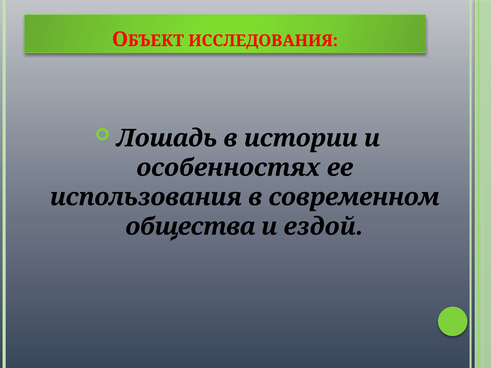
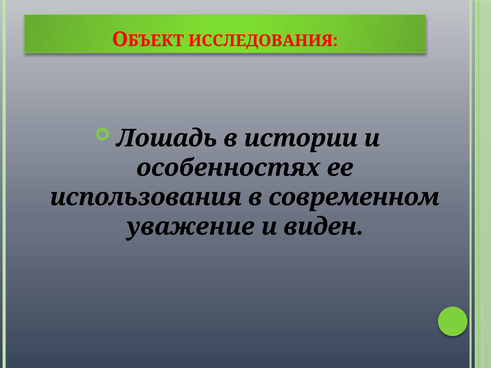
общества: общества -> уважение
ездой: ездой -> виден
